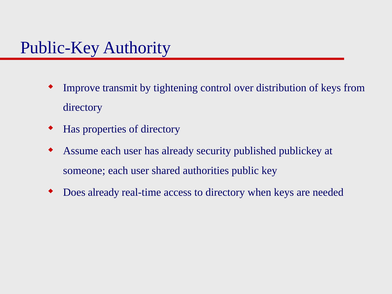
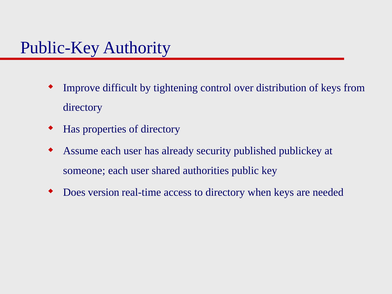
transmit: transmit -> difficult
Does already: already -> version
